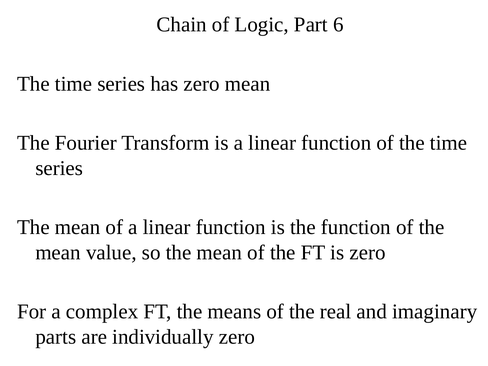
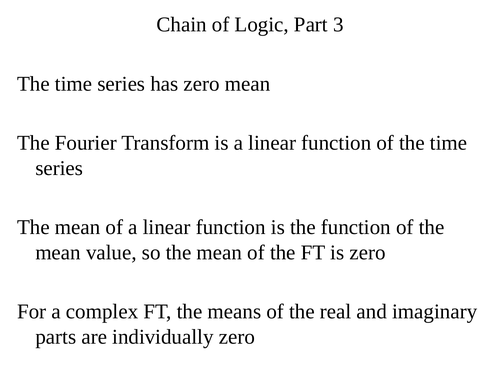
6: 6 -> 3
